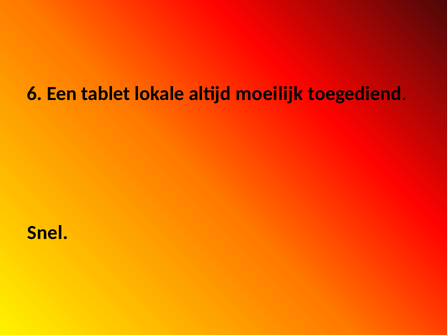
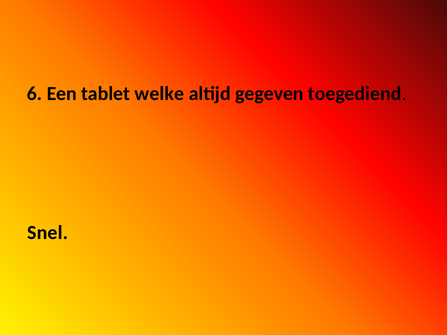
lokale: lokale -> welke
moeilijk: moeilijk -> gegeven
